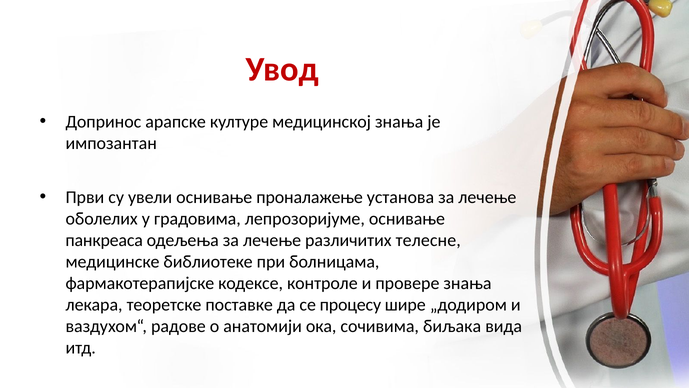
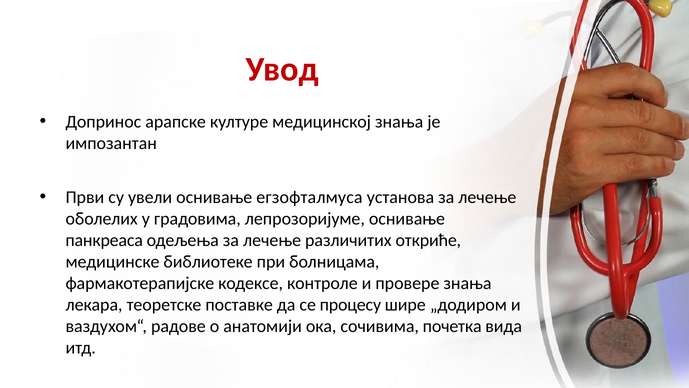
проналажење: проналажење -> егзофталмуса
телесне: телесне -> откриће
биљака: биљака -> почетка
